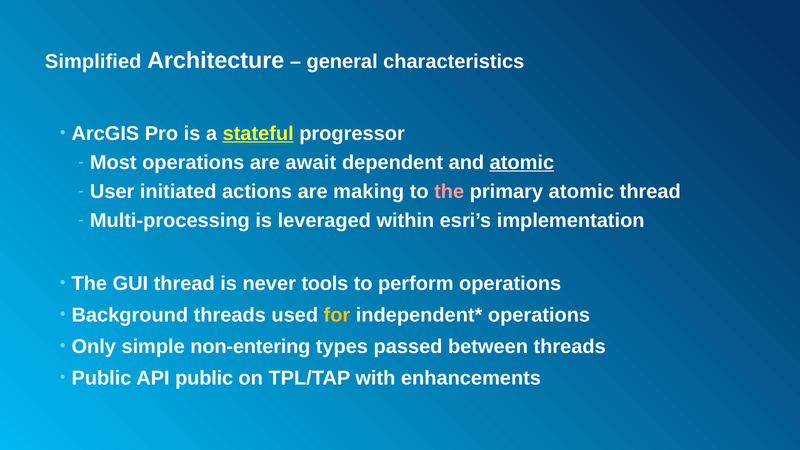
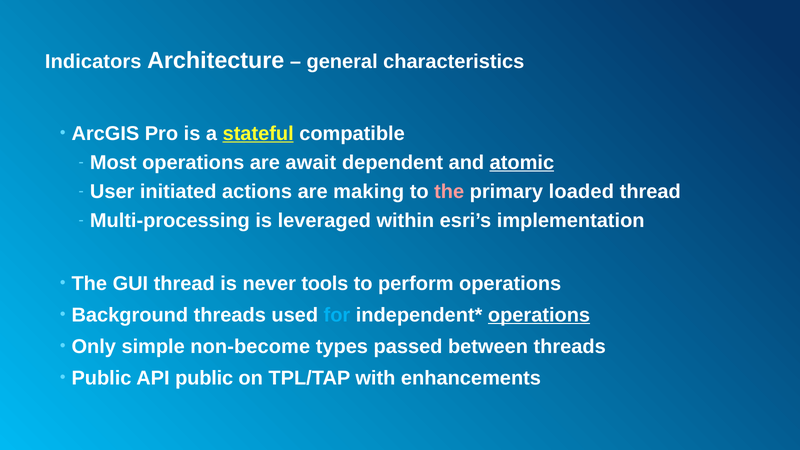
Simplified: Simplified -> Indicators
progressor: progressor -> compatible
primary atomic: atomic -> loaded
for colour: yellow -> light blue
operations at (539, 315) underline: none -> present
non-entering: non-entering -> non-become
